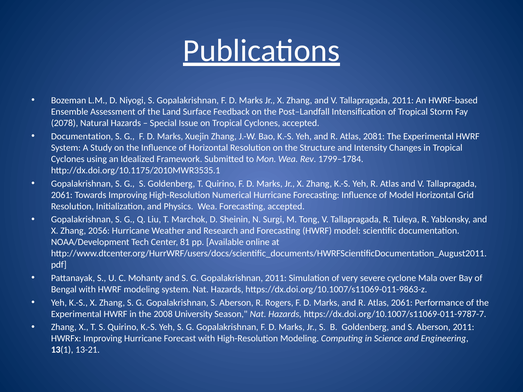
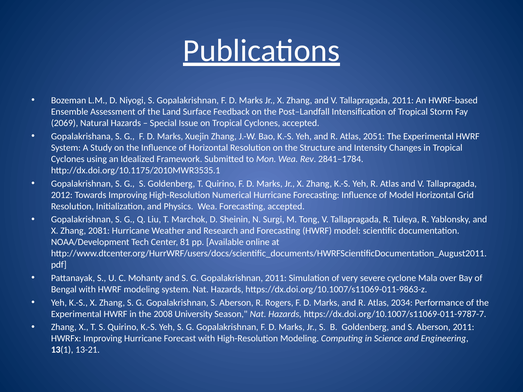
2078: 2078 -> 2069
Documentation at (82, 136): Documentation -> Gopalakrishana
2081: 2081 -> 2051
1799–1784: 1799–1784 -> 2841–1784
2061 at (62, 195): 2061 -> 2012
2056: 2056 -> 2081
Atlas 2061: 2061 -> 2034
